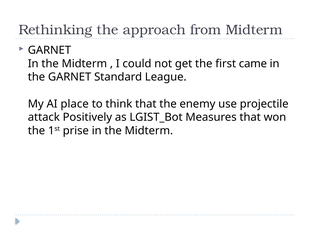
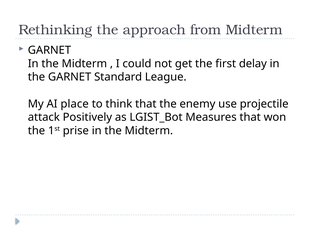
came: came -> delay
